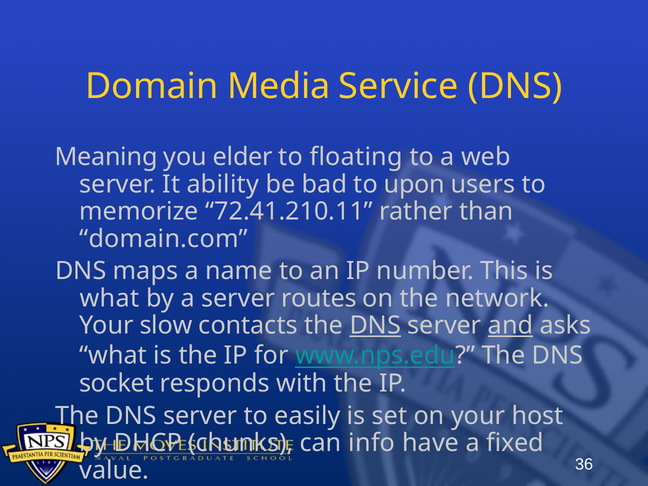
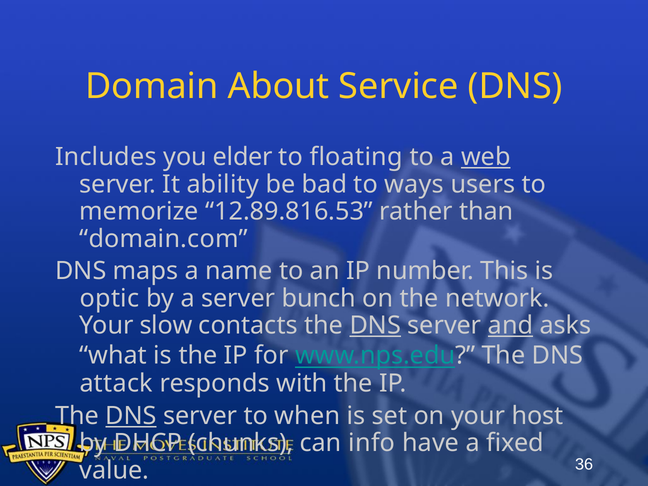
Media: Media -> About
Meaning: Meaning -> Includes
web underline: none -> present
upon: upon -> ways
72.41.210.11: 72.41.210.11 -> 12.89.816.53
what at (109, 298): what -> optic
routes: routes -> bunch
socket: socket -> attack
DNS at (131, 416) underline: none -> present
easily: easily -> when
